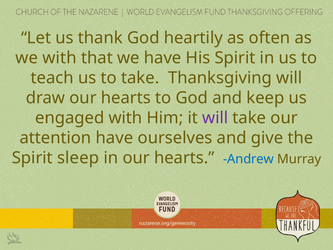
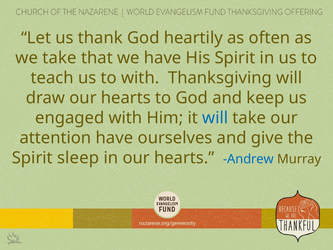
we with: with -> take
to take: take -> with
will at (215, 118) colour: purple -> blue
